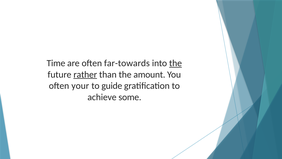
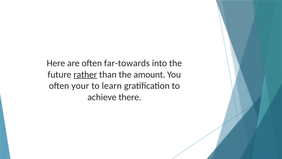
Time: Time -> Here
the at (176, 63) underline: present -> none
guide: guide -> learn
some: some -> there
